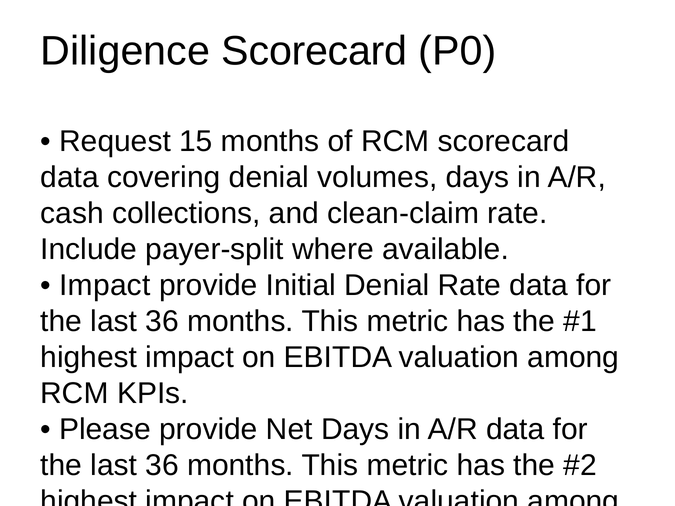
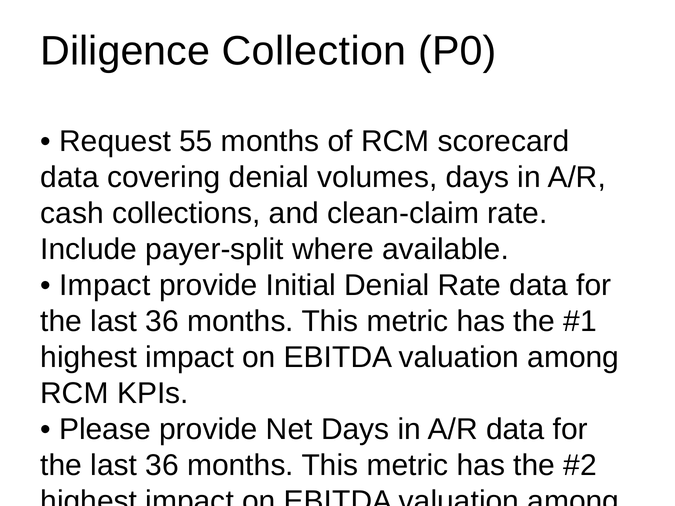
Diligence Scorecard: Scorecard -> Collection
15: 15 -> 55
